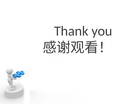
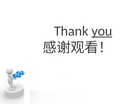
you underline: none -> present
